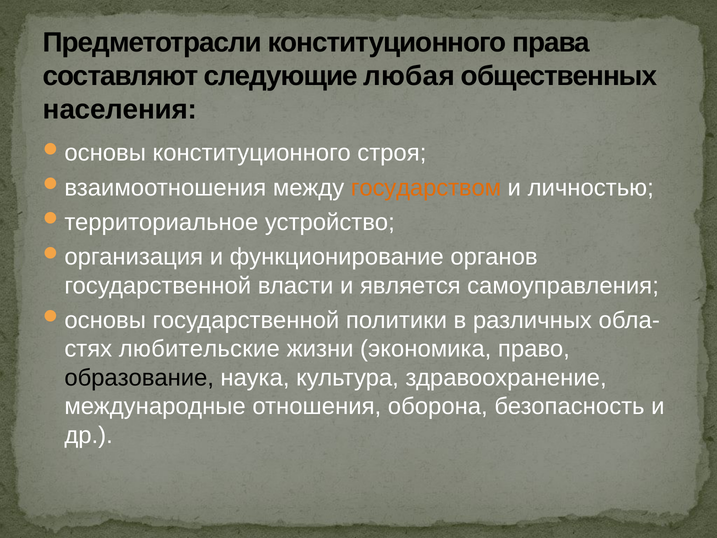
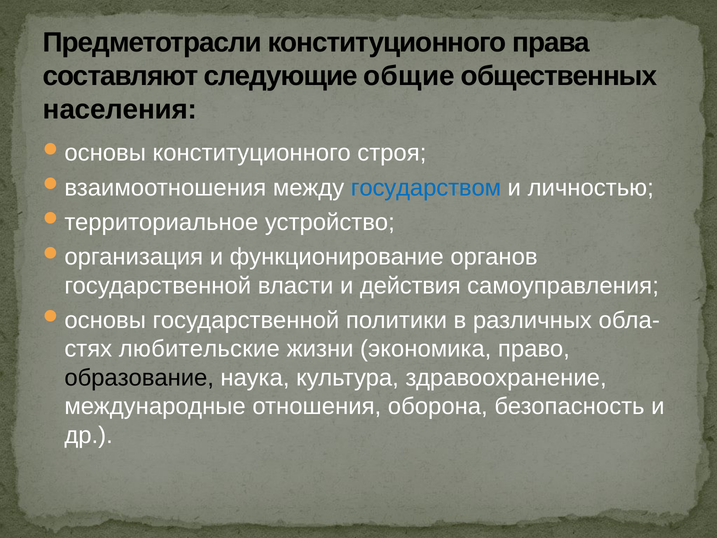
любая: любая -> общие
государством colour: orange -> blue
является: является -> действия
